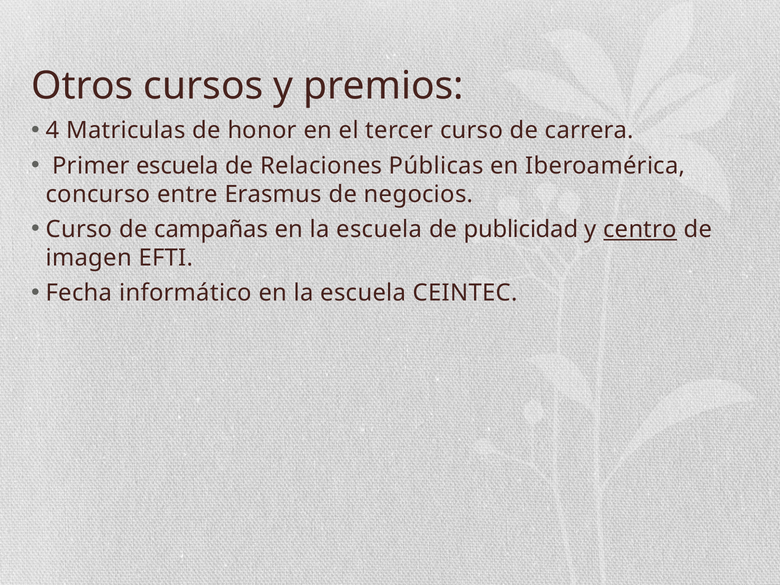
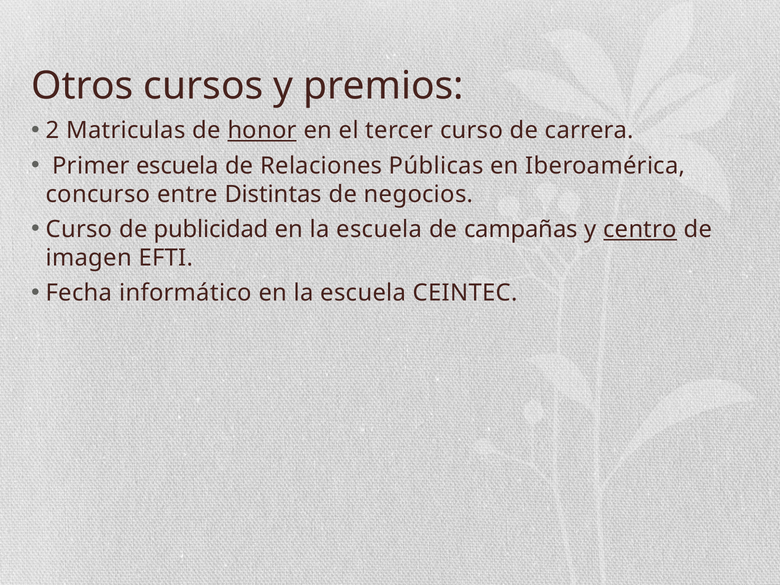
4: 4 -> 2
honor underline: none -> present
Erasmus: Erasmus -> Distintas
campañas: campañas -> publicidad
publicidad: publicidad -> campañas
